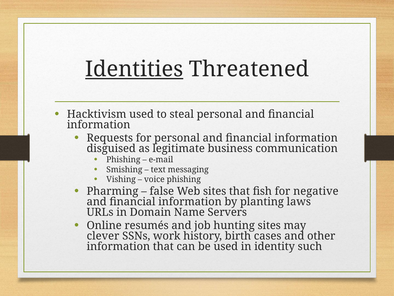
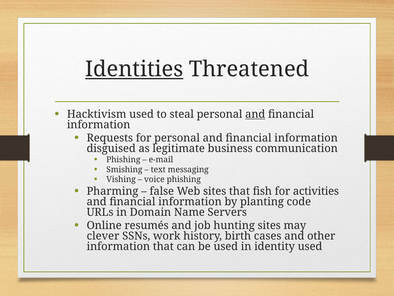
and at (255, 114) underline: none -> present
negative: negative -> activities
laws: laws -> code
identity such: such -> used
